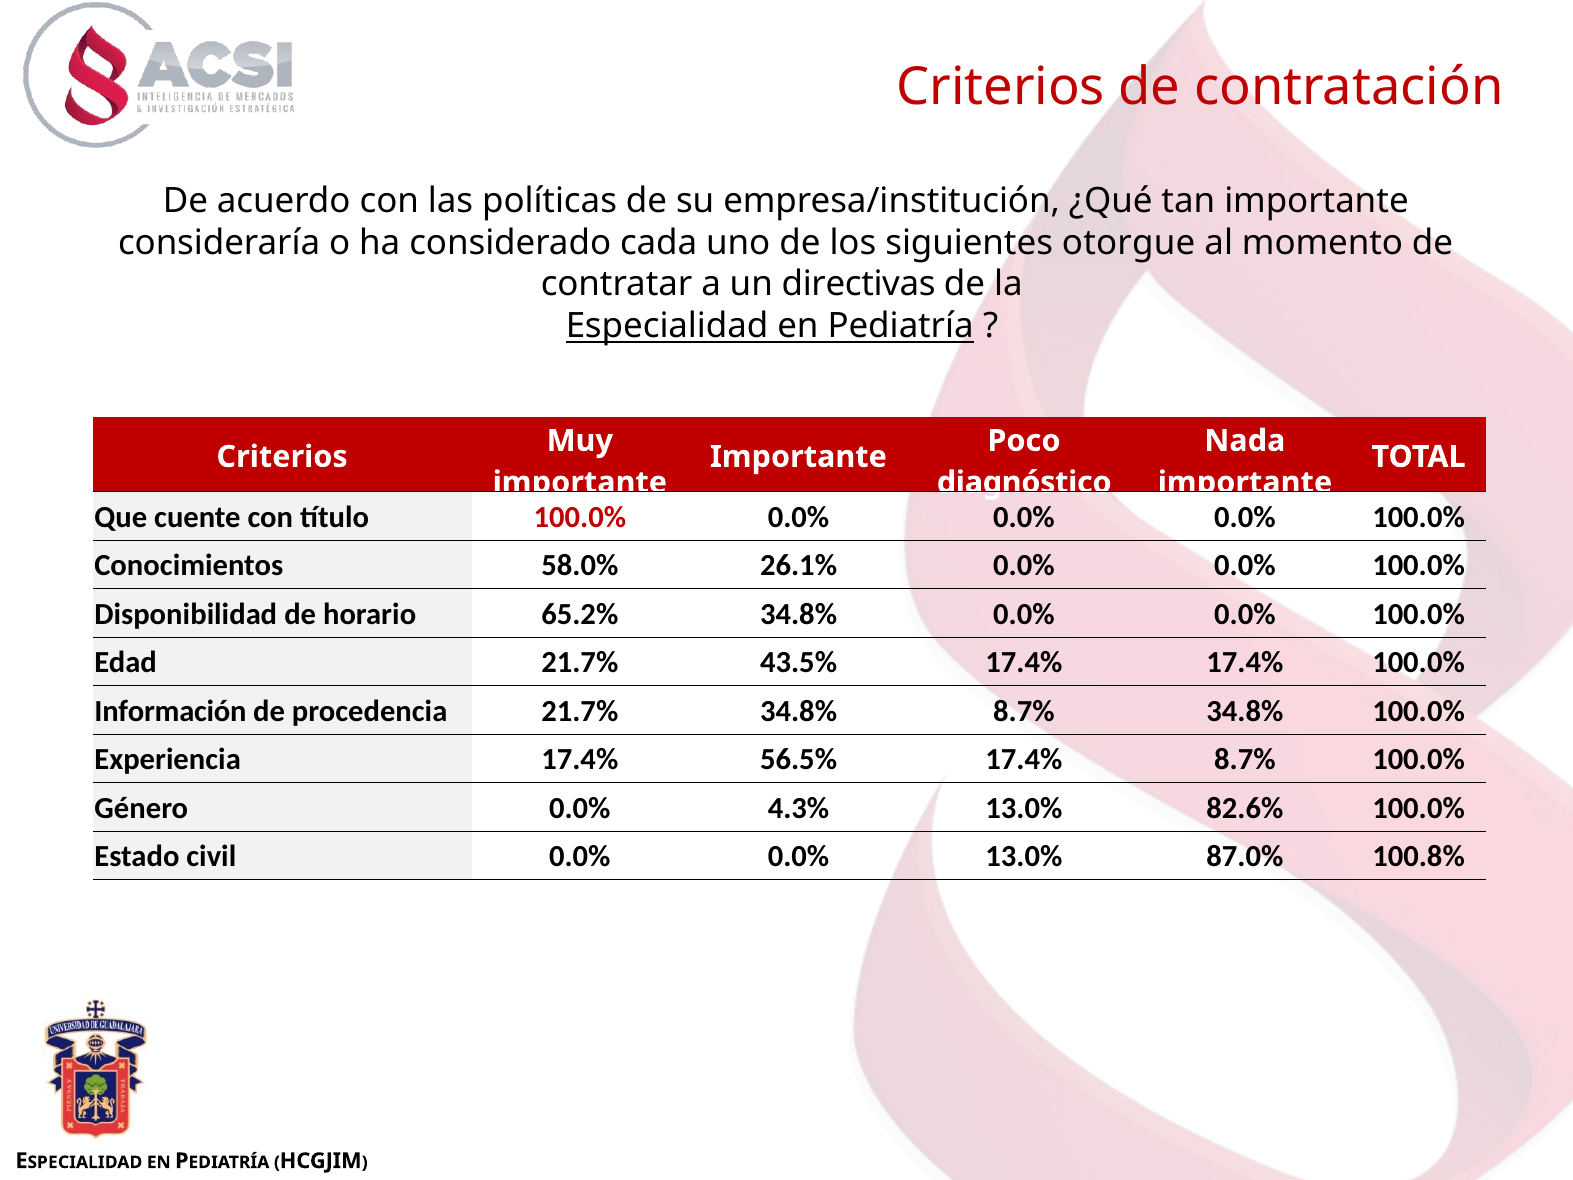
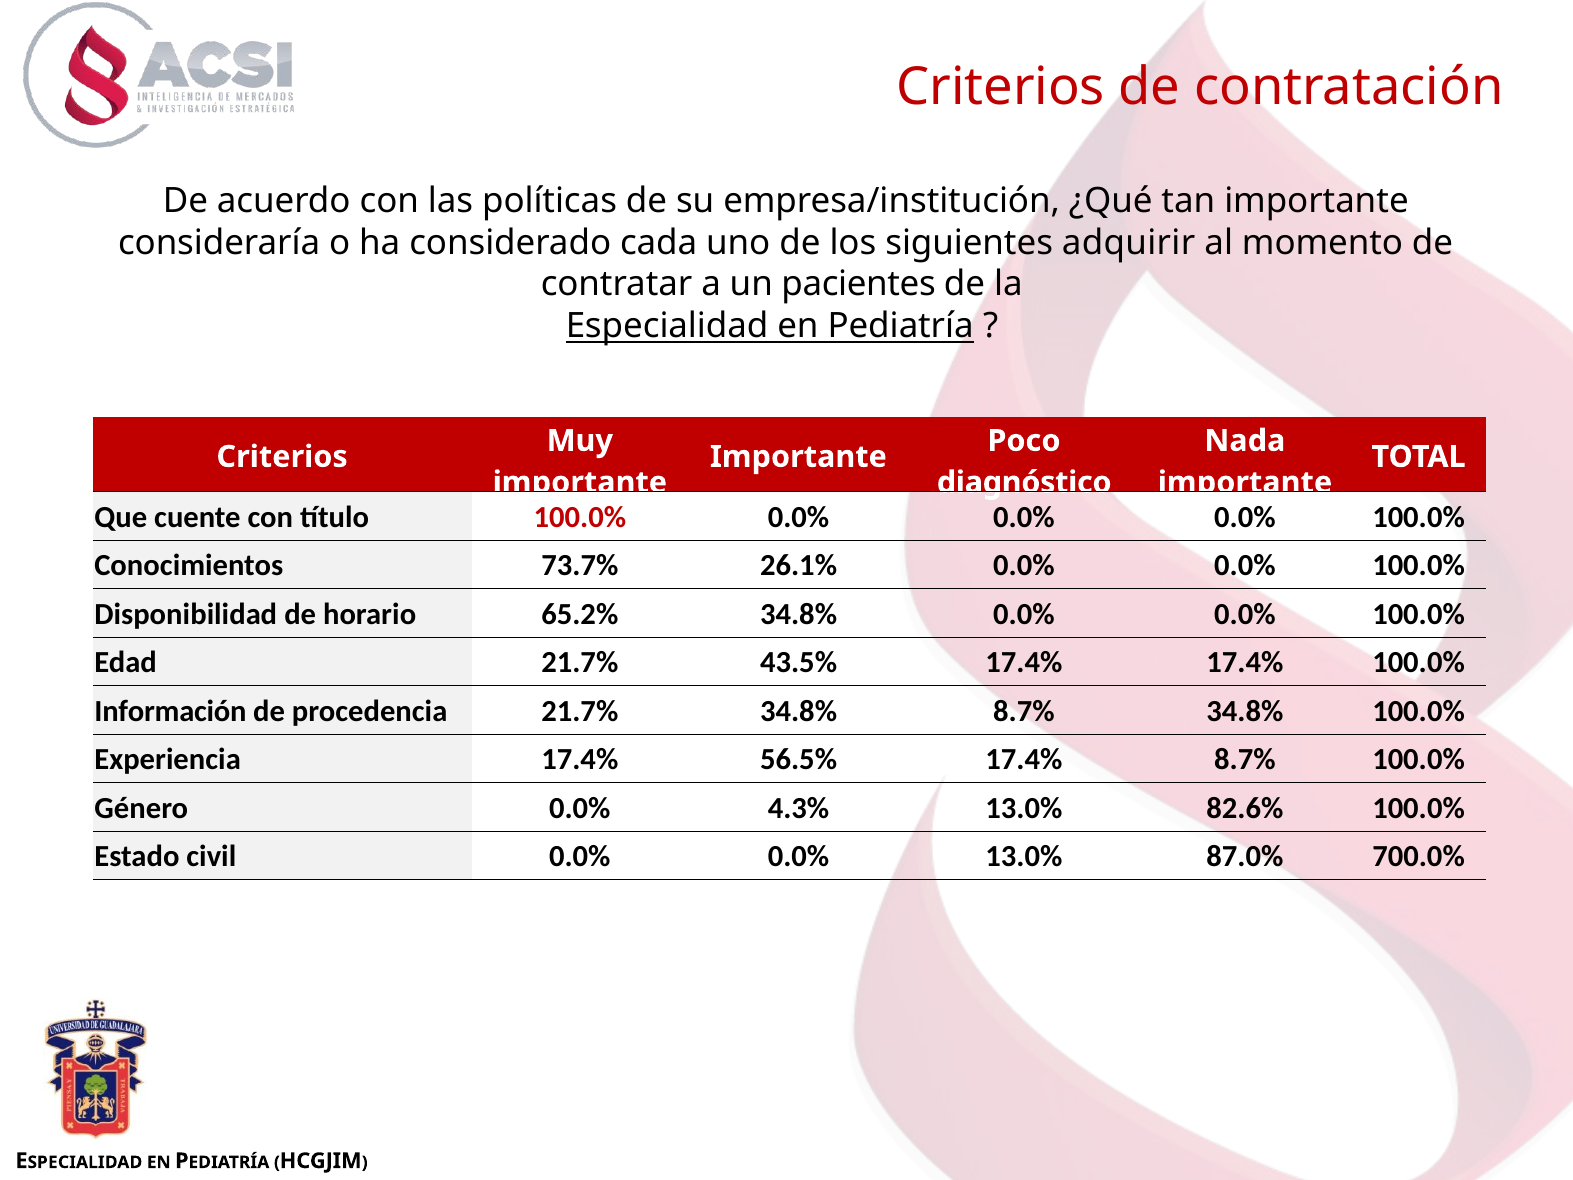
otorgue: otorgue -> adquirir
directivas: directivas -> pacientes
58.0%: 58.0% -> 73.7%
100.8%: 100.8% -> 700.0%
